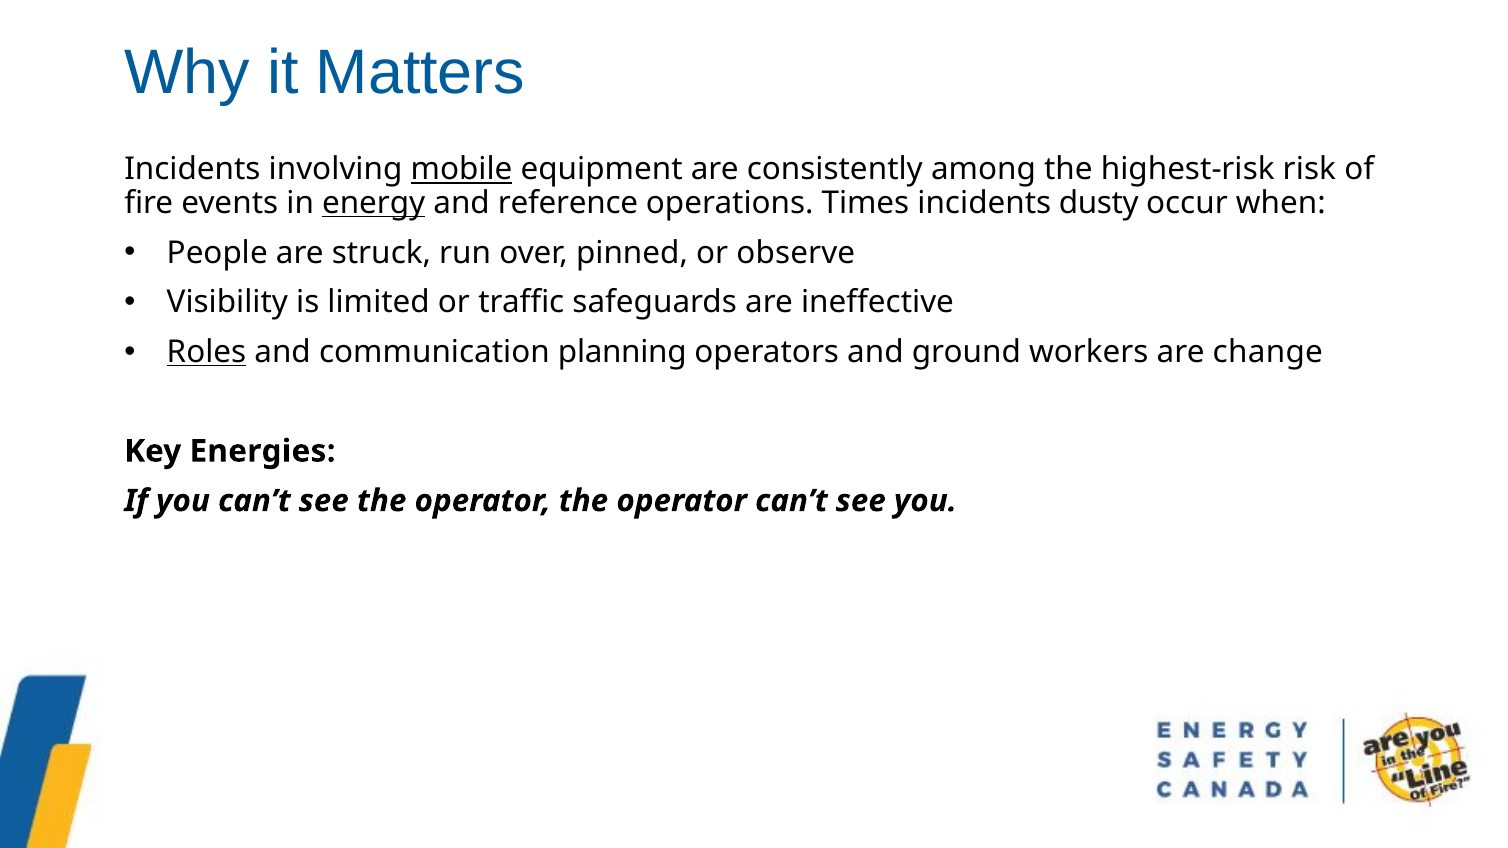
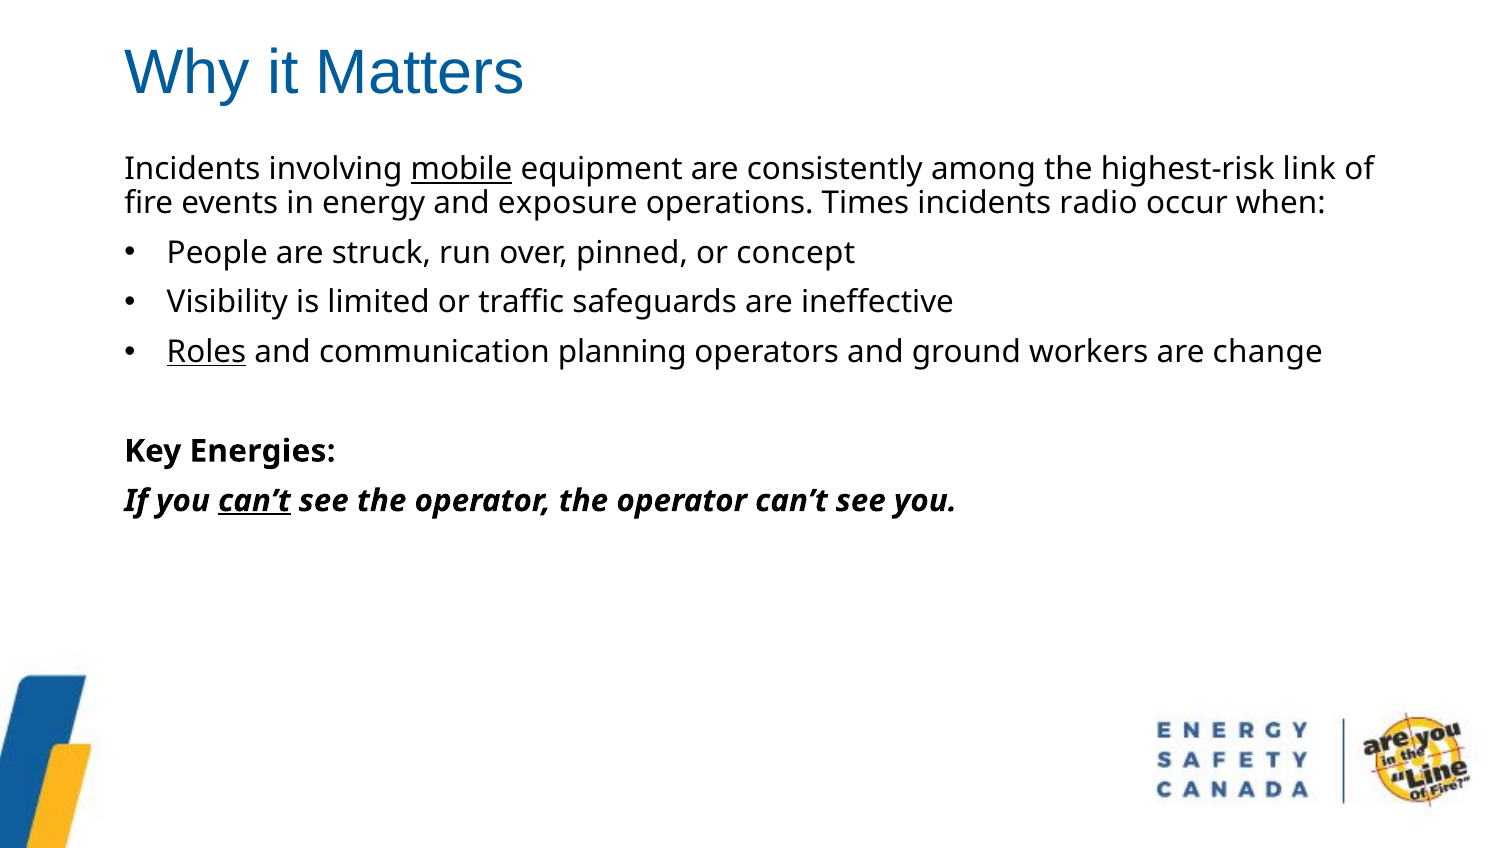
risk: risk -> link
energy underline: present -> none
reference: reference -> exposure
dusty: dusty -> radio
observe: observe -> concept
can’t at (254, 501) underline: none -> present
